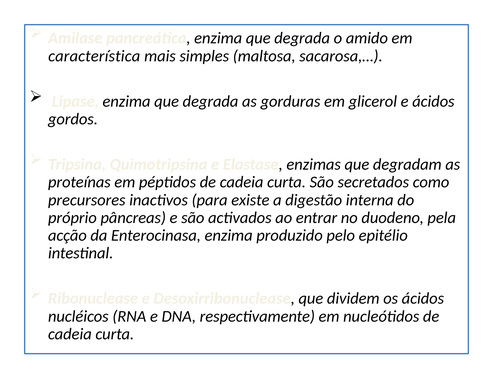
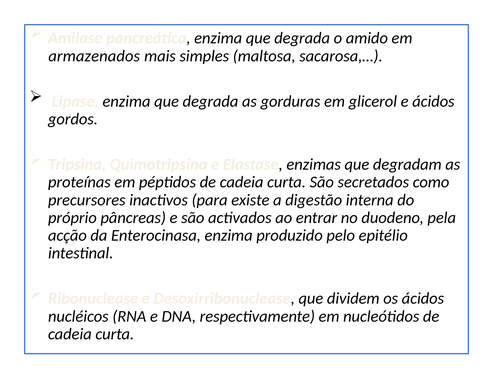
característica: característica -> armazenados
